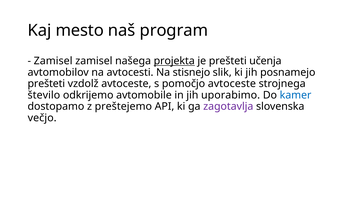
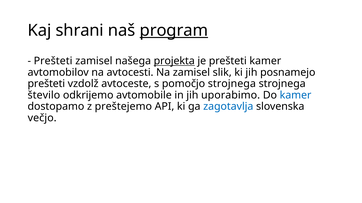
mesto: mesto -> shrani
program underline: none -> present
Zamisel at (53, 61): Zamisel -> Prešteti
prešteti učenja: učenja -> kamer
Na stisnejo: stisnejo -> zamisel
pomočjo avtoceste: avtoceste -> strojnega
zagotavlja colour: purple -> blue
